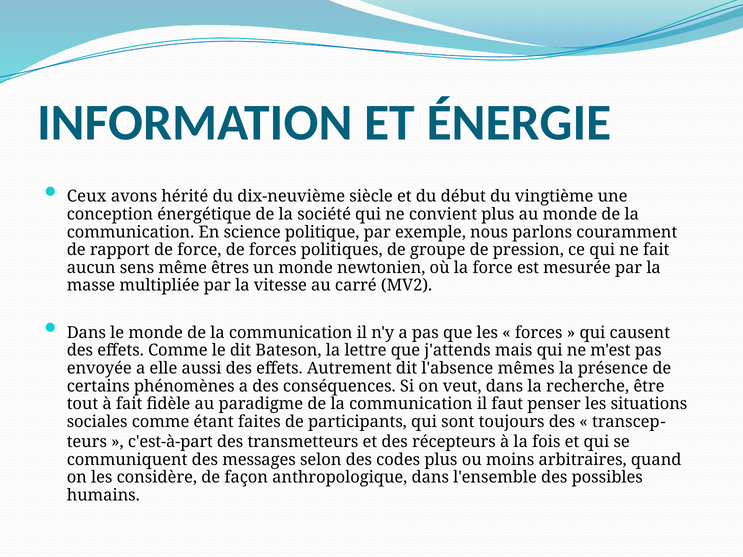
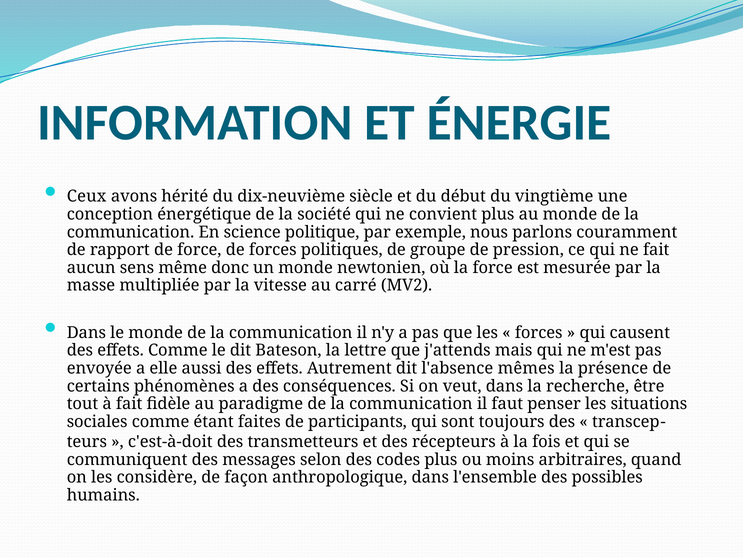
êtres: êtres -> donc
c'est-à-part: c'est-à-part -> c'est-à-doit
